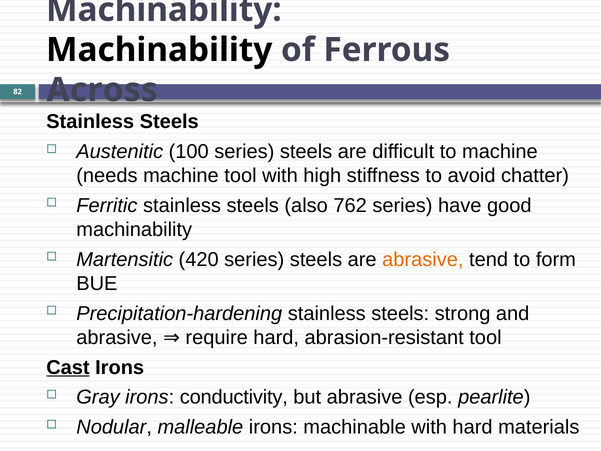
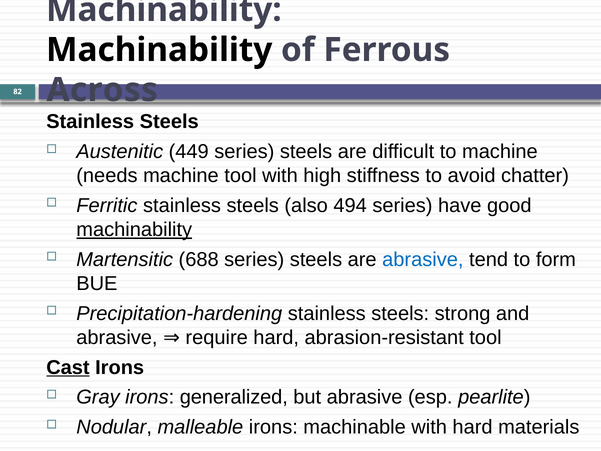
100: 100 -> 449
762: 762 -> 494
machinability at (134, 229) underline: none -> present
420: 420 -> 688
abrasive at (423, 259) colour: orange -> blue
conductivity: conductivity -> generalized
